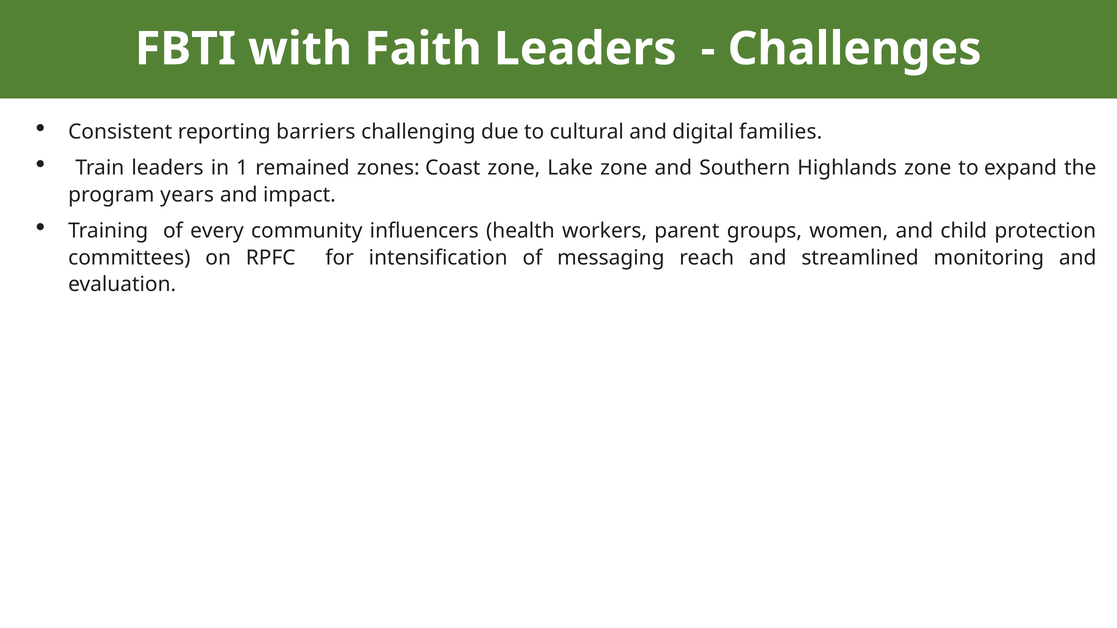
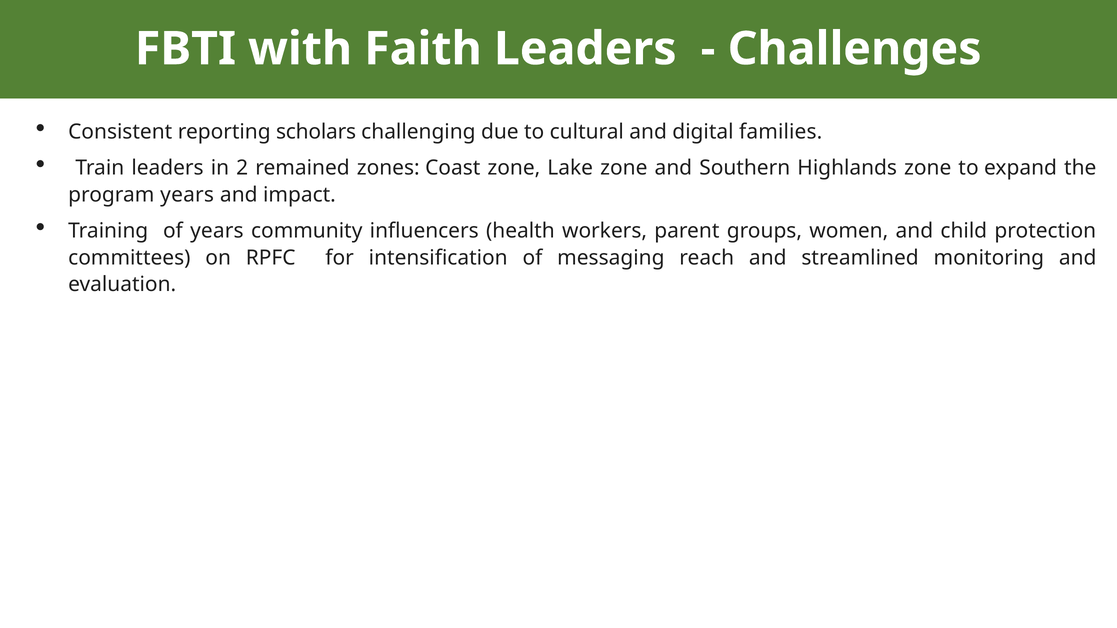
barriers: barriers -> scholars
1: 1 -> 2
of every: every -> years
